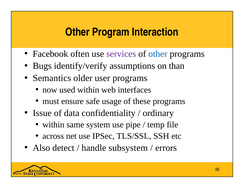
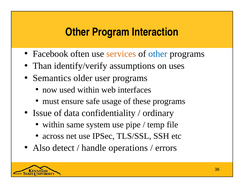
services colour: purple -> orange
Bugs: Bugs -> Than
than: than -> uses
subsystem: subsystem -> operations
